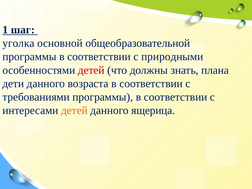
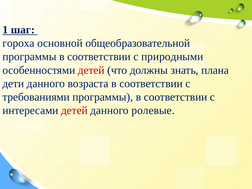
уголка: уголка -> гороха
детей at (74, 110) colour: orange -> red
ящерица: ящерица -> ролевые
